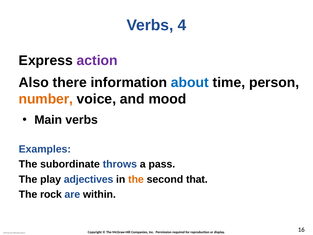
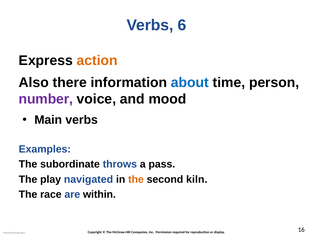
4: 4 -> 6
action colour: purple -> orange
number colour: orange -> purple
adjectives: adjectives -> navigated
that: that -> kiln
rock: rock -> race
